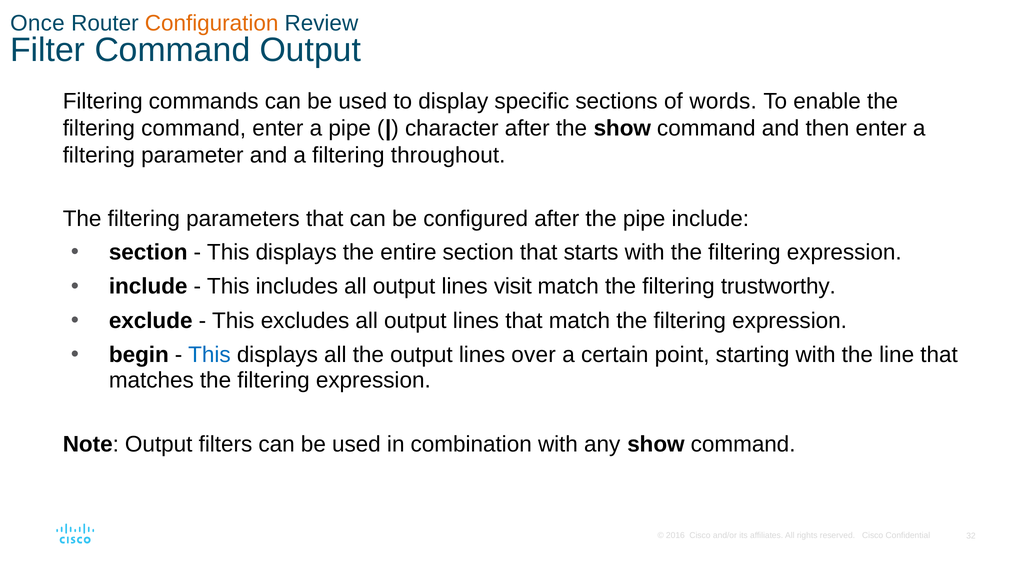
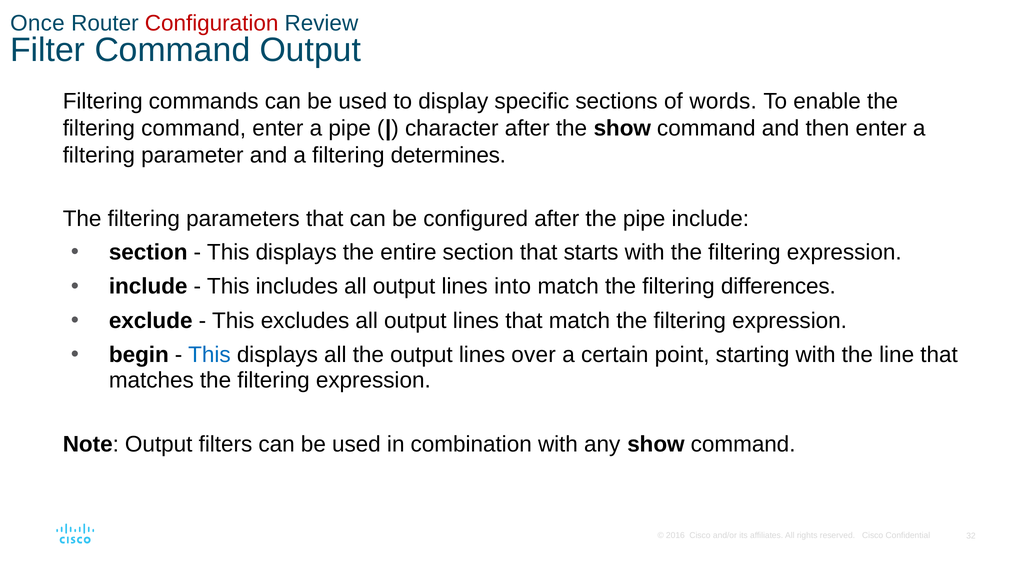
Configuration colour: orange -> red
throughout: throughout -> determines
visit: visit -> into
trustworthy: trustworthy -> differences
